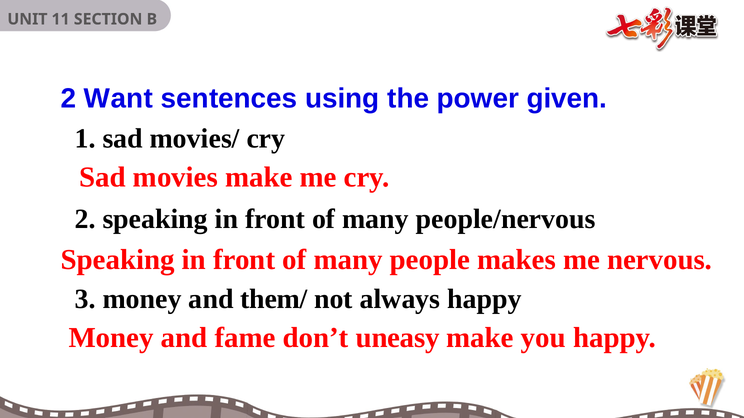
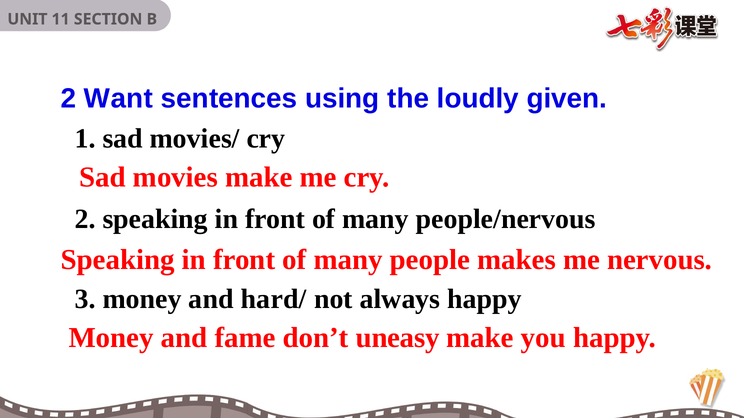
power: power -> loudly
them/: them/ -> hard/
